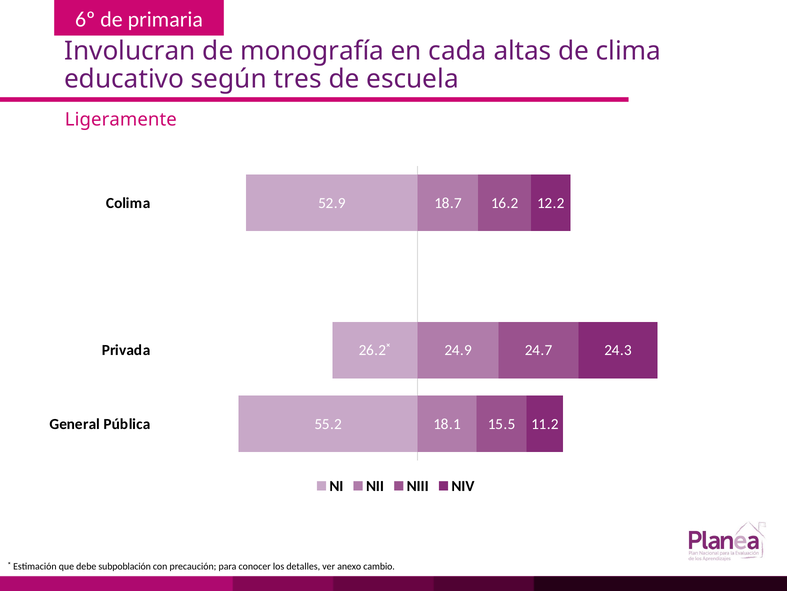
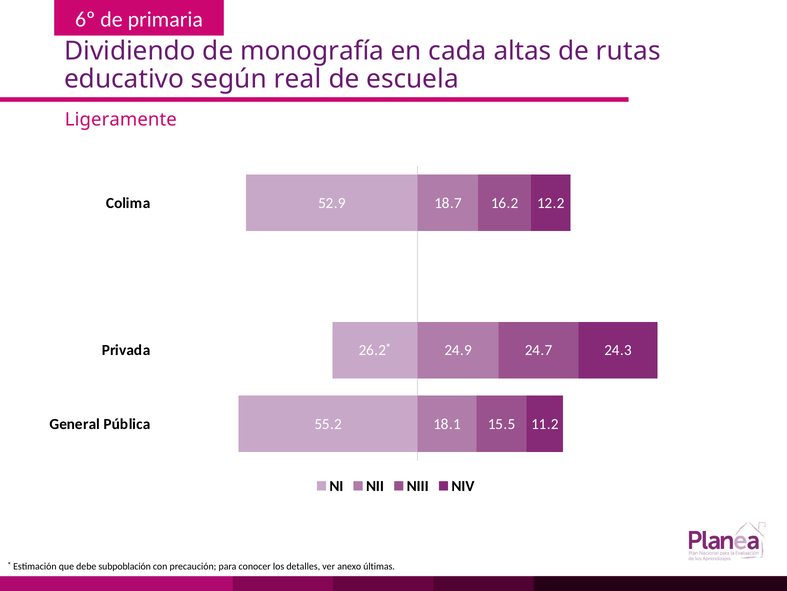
Involucran: Involucran -> Dividiendo
clima: clima -> rutas
tres: tres -> real
cambio: cambio -> últimas
